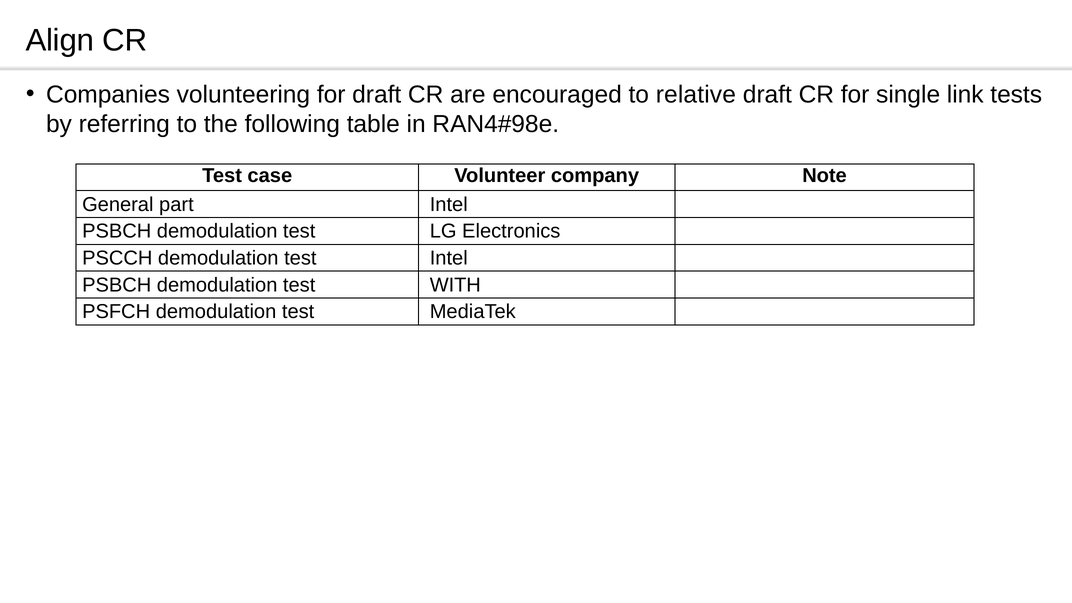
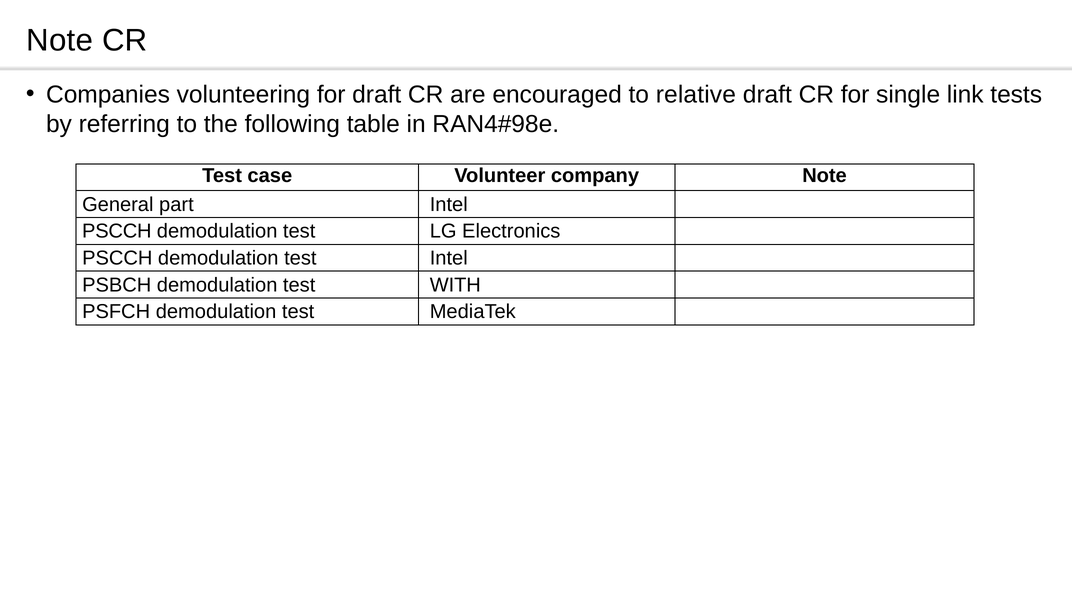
Align at (60, 41): Align -> Note
PSBCH at (117, 231): PSBCH -> PSCCH
